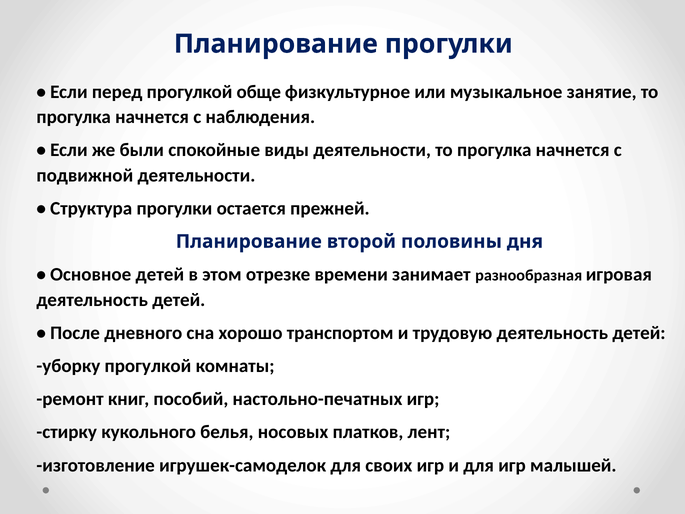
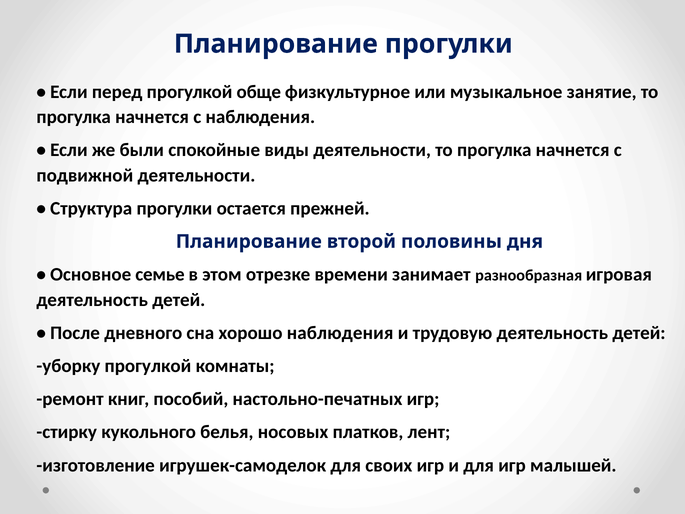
Основное детей: детей -> семье
хорошо транспортом: транспортом -> наблюдения
